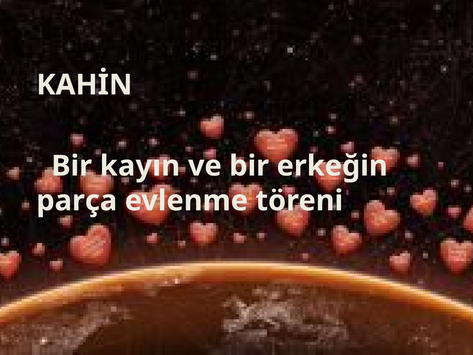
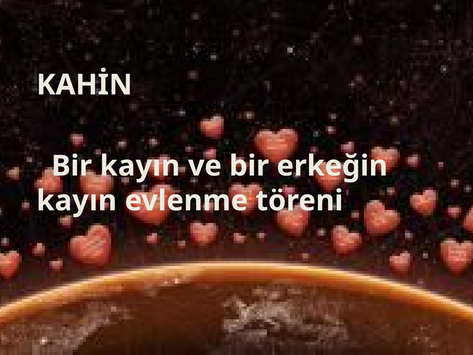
parça at (77, 201): parça -> kayın
